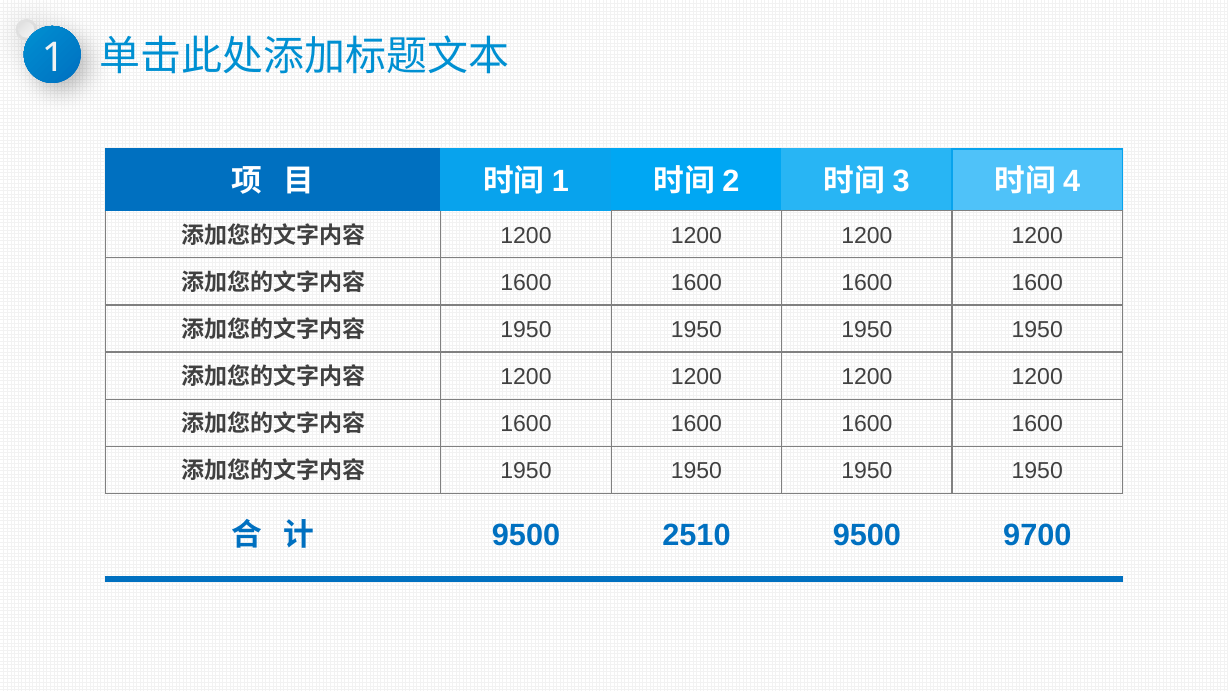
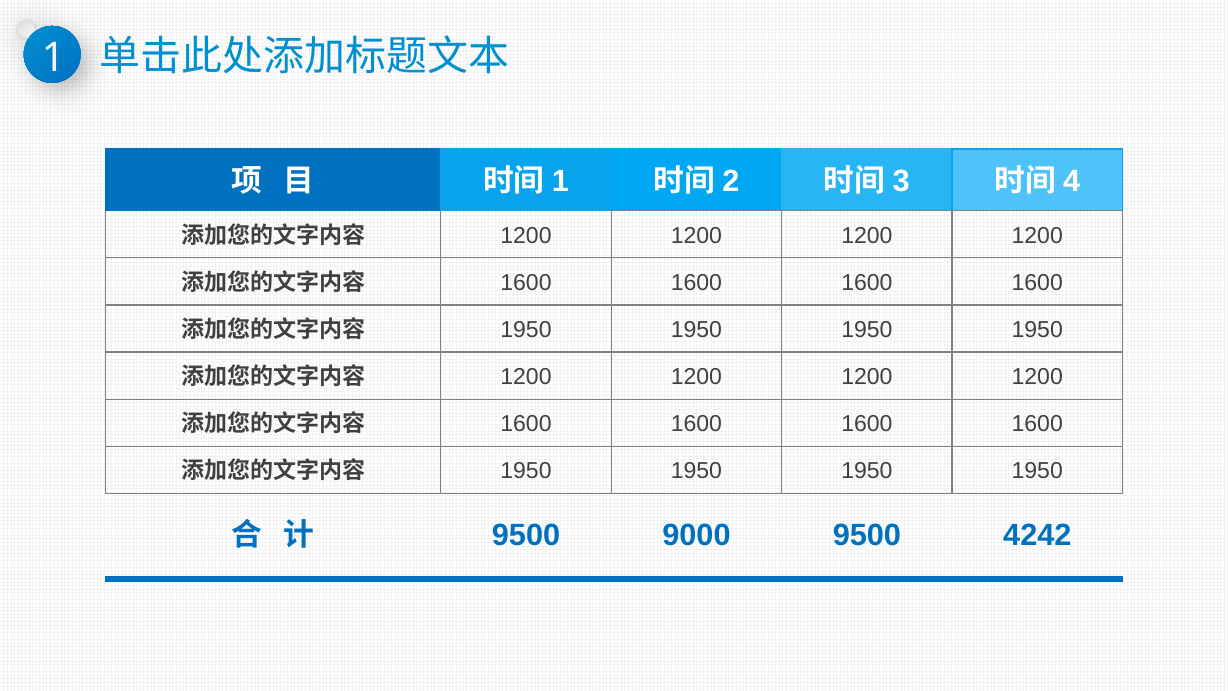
2510: 2510 -> 9000
9700: 9700 -> 4242
